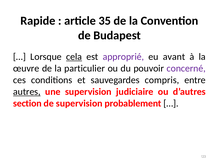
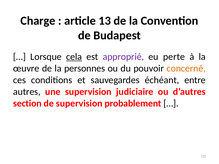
Rapide: Rapide -> Charge
35: 35 -> 13
avant: avant -> perte
particulier: particulier -> personnes
concerné colour: purple -> orange
compris: compris -> échéant
autres underline: present -> none
